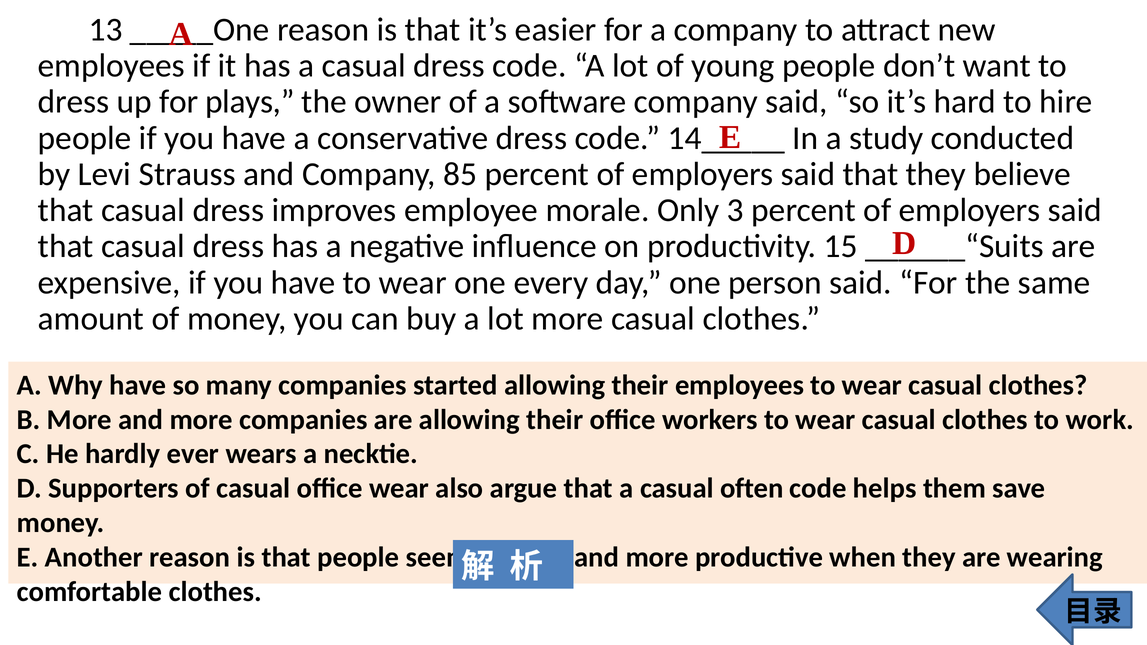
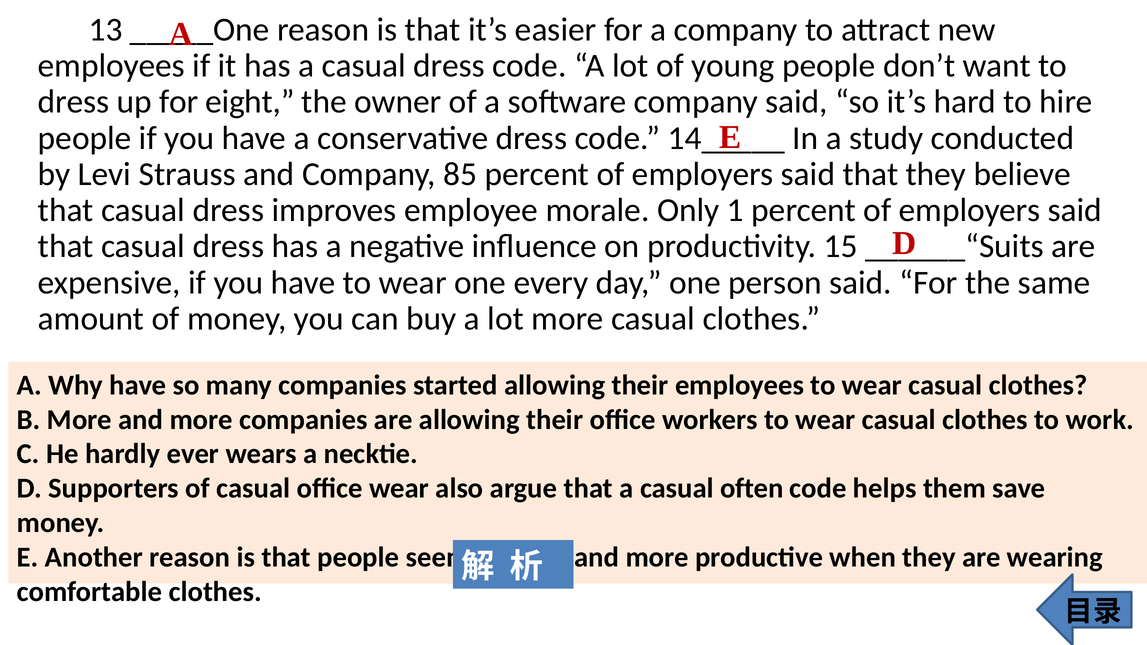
plays: plays -> eight
3: 3 -> 1
